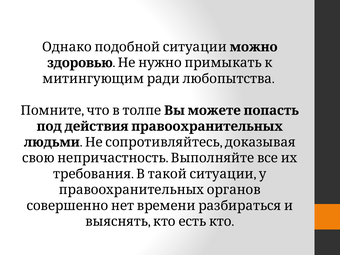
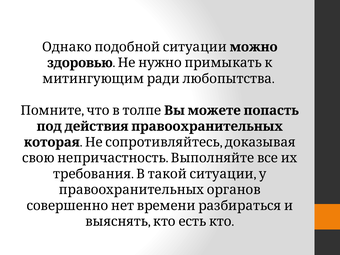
людьми: людьми -> которая
